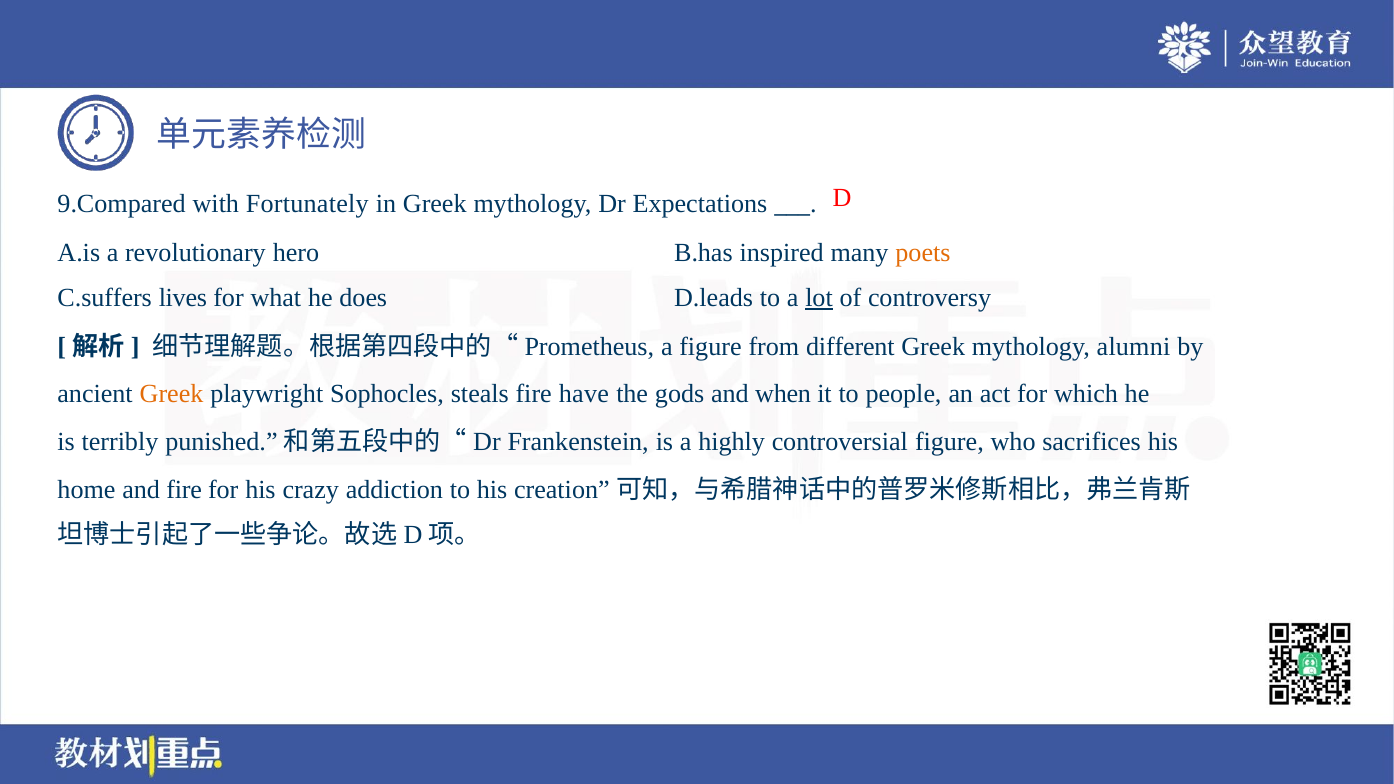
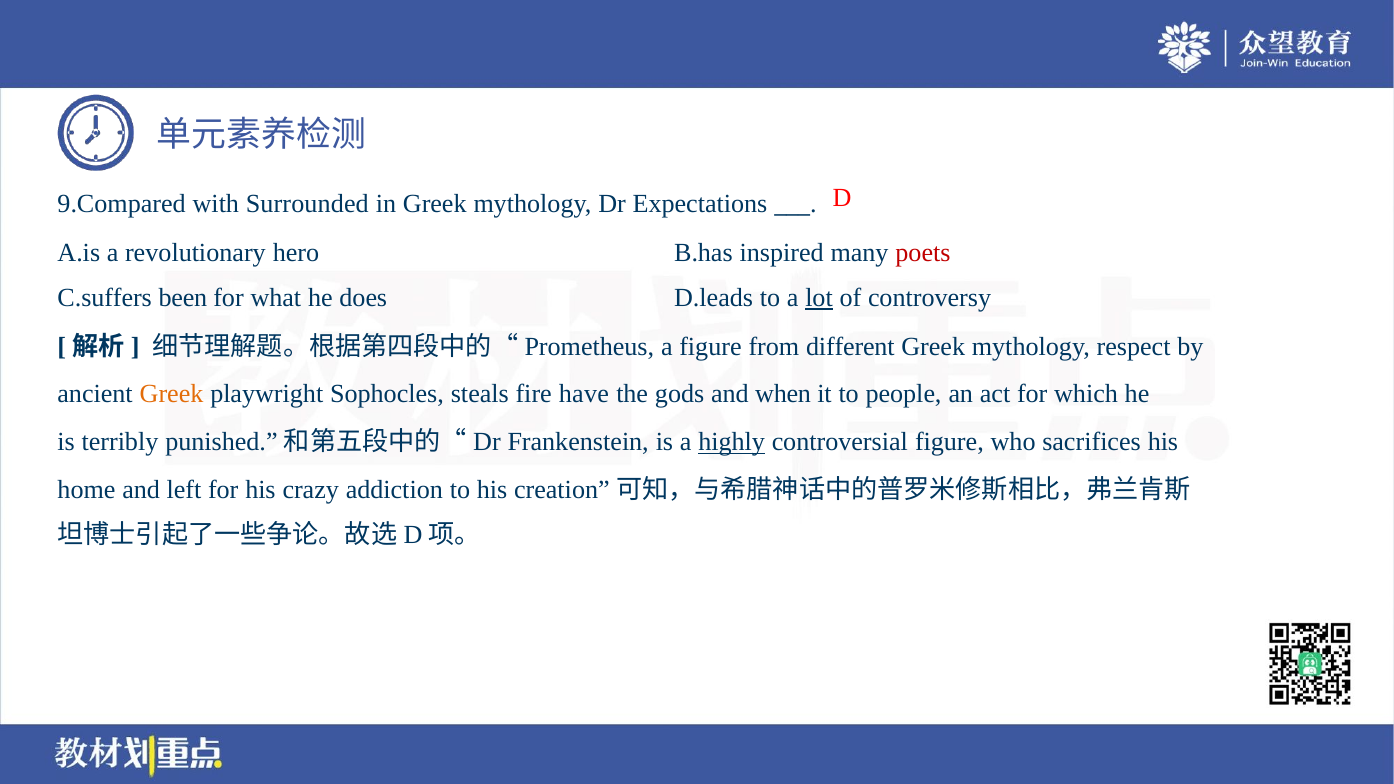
Fortunately: Fortunately -> Surrounded
poets colour: orange -> red
lives: lives -> been
alumni: alumni -> respect
highly underline: none -> present
and fire: fire -> left
